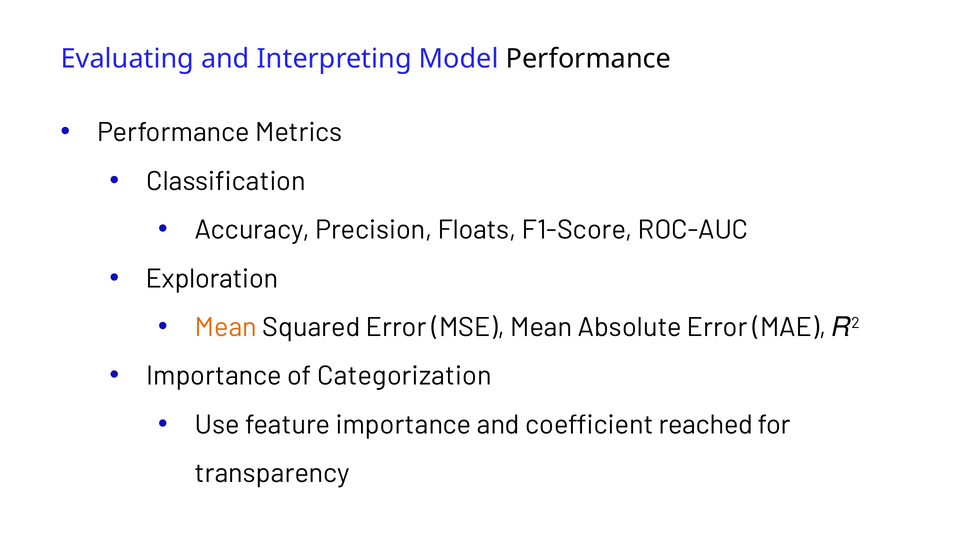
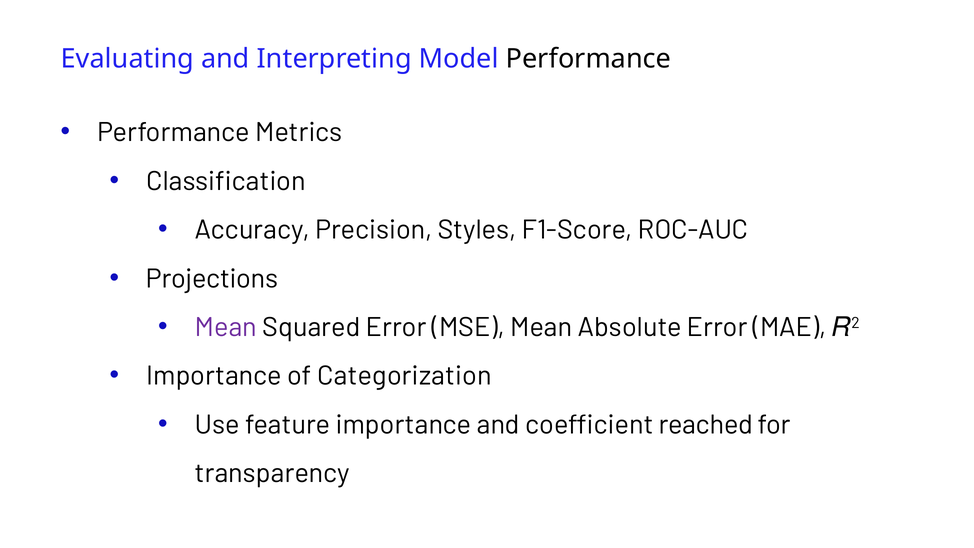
Floats: Floats -> Styles
Exploration: Exploration -> Projections
Mean at (226, 327) colour: orange -> purple
